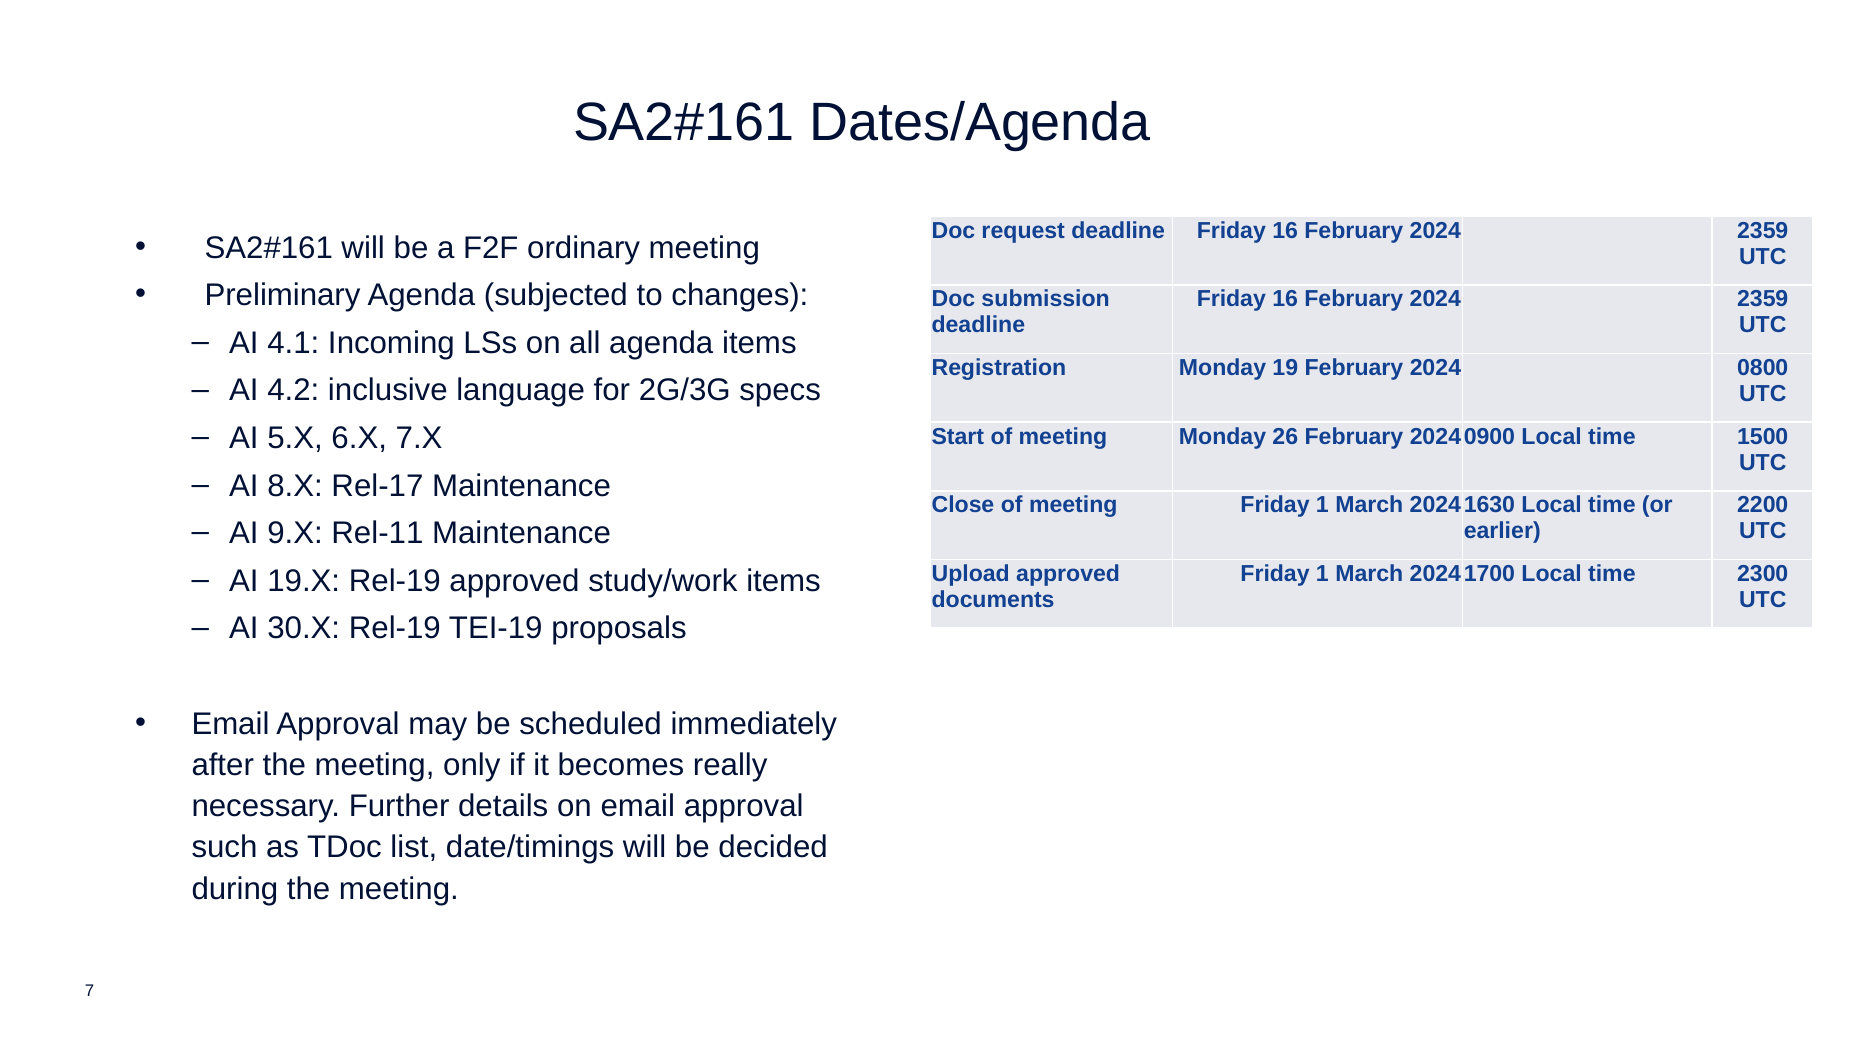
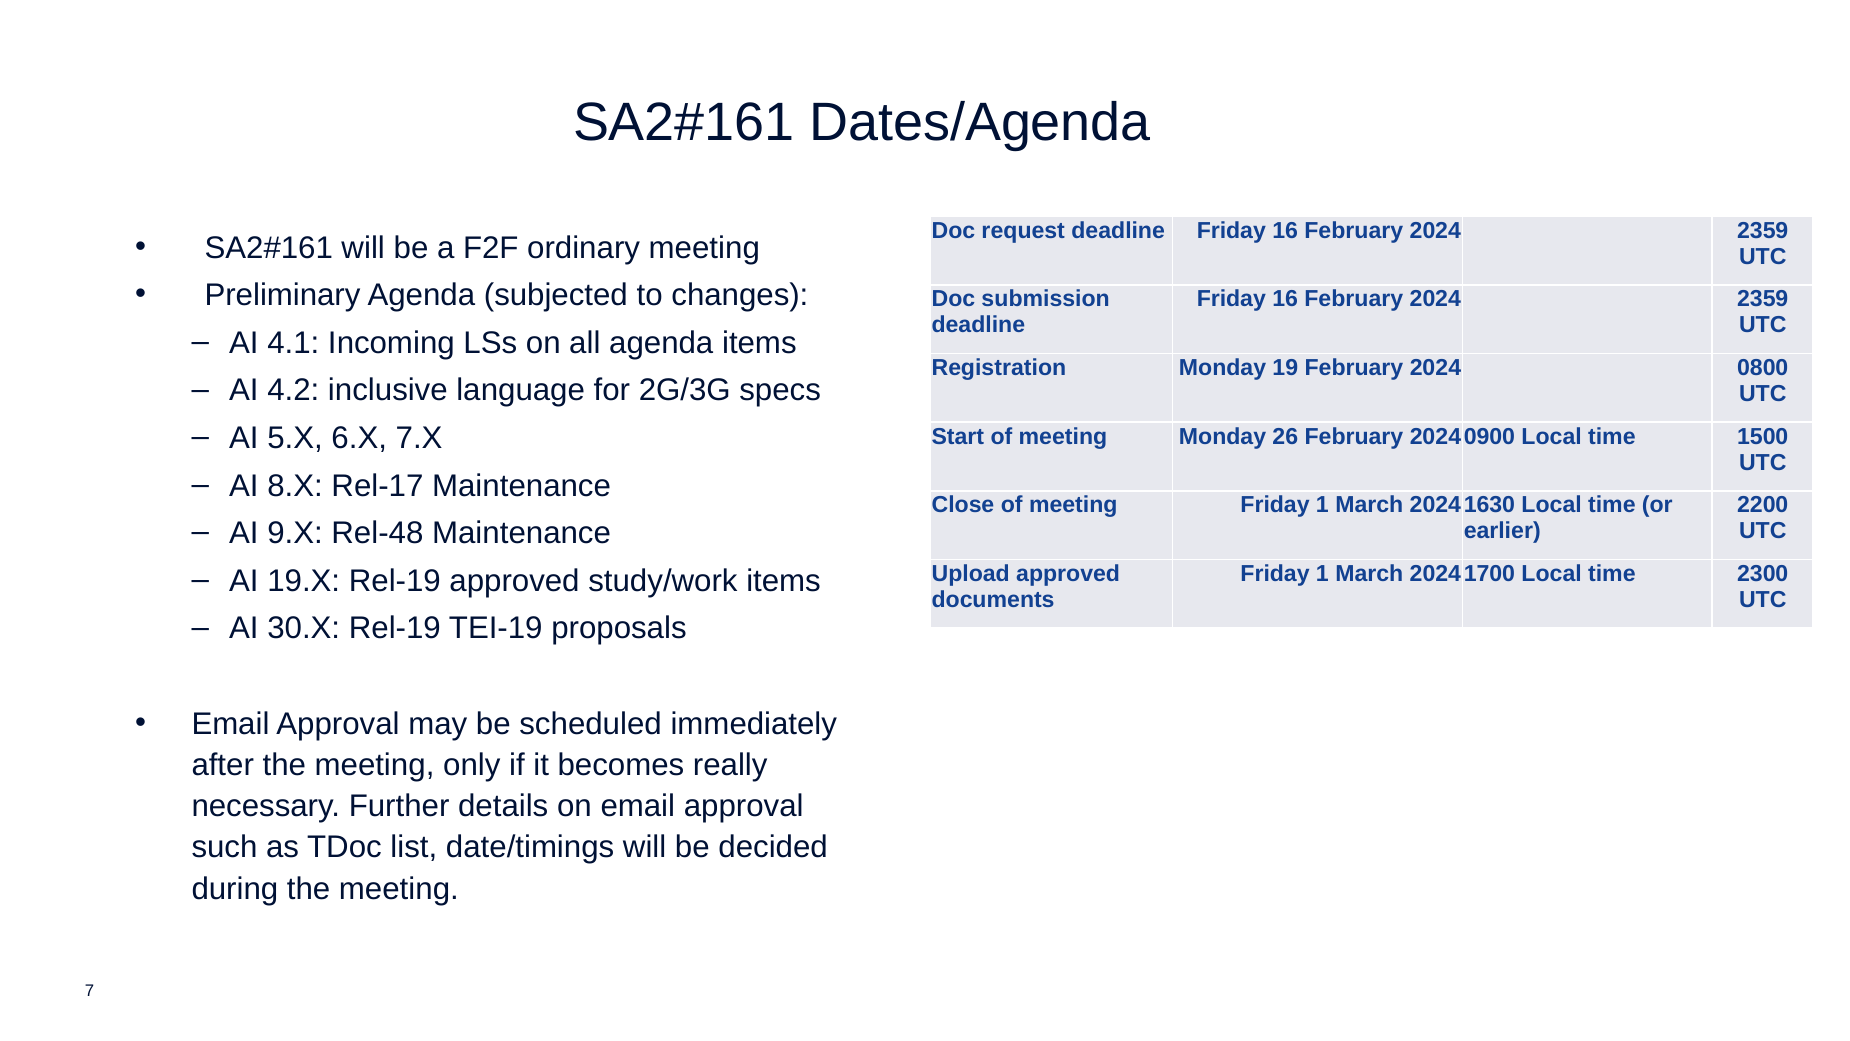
Rel-11: Rel-11 -> Rel-48
